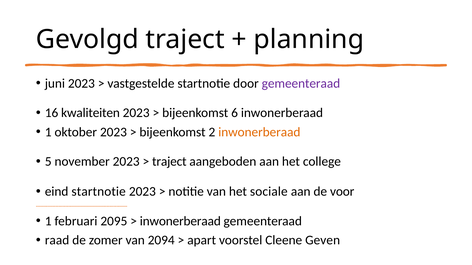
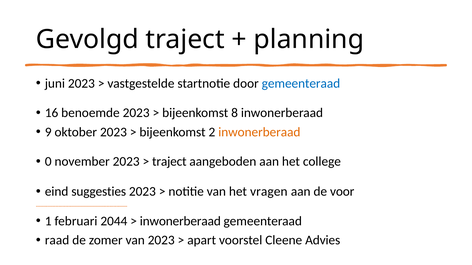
gemeenteraad at (301, 84) colour: purple -> blue
kwaliteiten: kwaliteiten -> benoemde
6: 6 -> 8
1 at (48, 132): 1 -> 9
5: 5 -> 0
eind startnotie: startnotie -> suggesties
sociale: sociale -> vragen
2095: 2095 -> 2044
van 2094: 2094 -> 2023
Geven: Geven -> Advies
